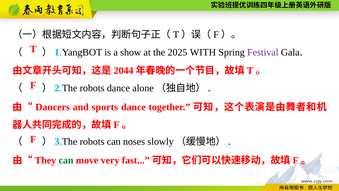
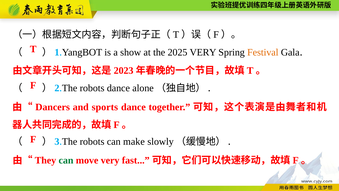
2025 WITH: WITH -> VERY
Festival colour: purple -> orange
2044: 2044 -> 2023
noses: noses -> make
